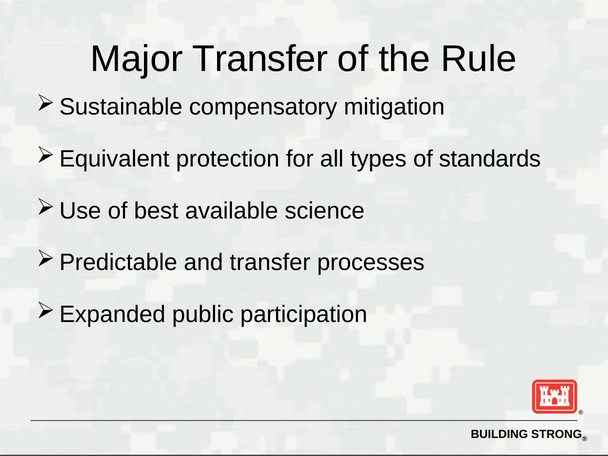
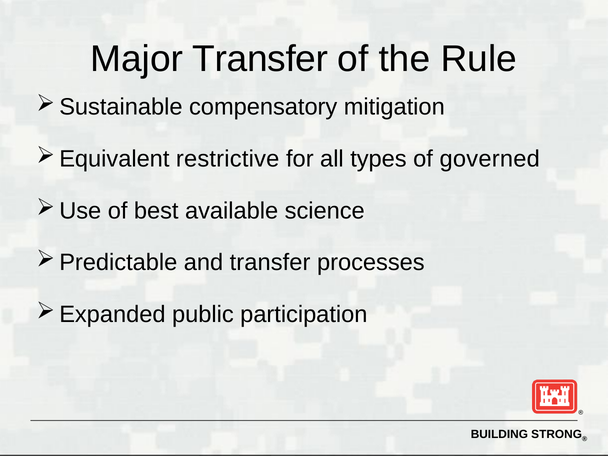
protection: protection -> restrictive
standards: standards -> governed
